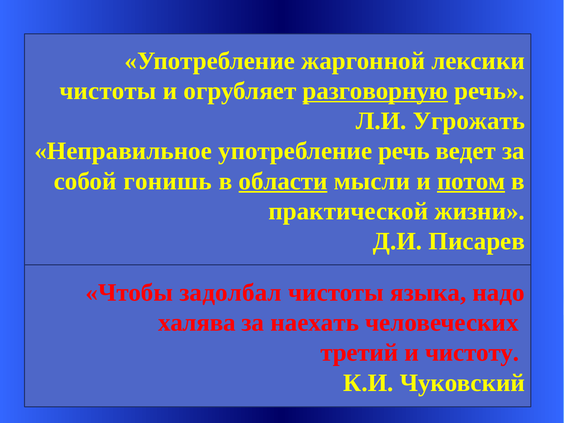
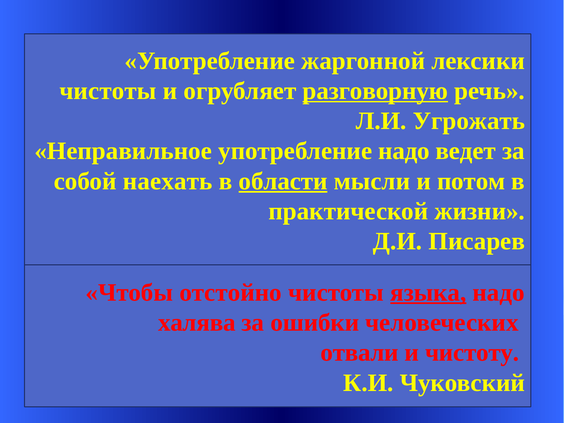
употребление речь: речь -> надо
гонишь: гонишь -> наехать
потом underline: present -> none
задолбал: задолбал -> отстойно
языка underline: none -> present
наехать: наехать -> ошибки
третий: третий -> отвали
